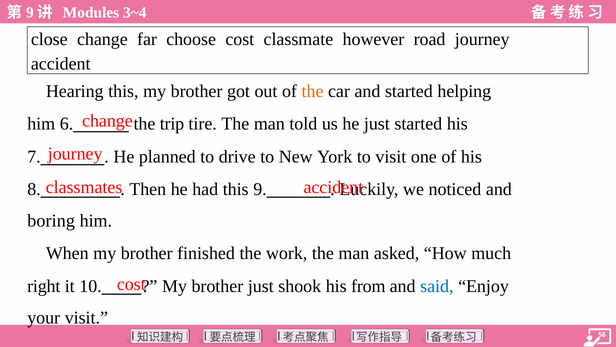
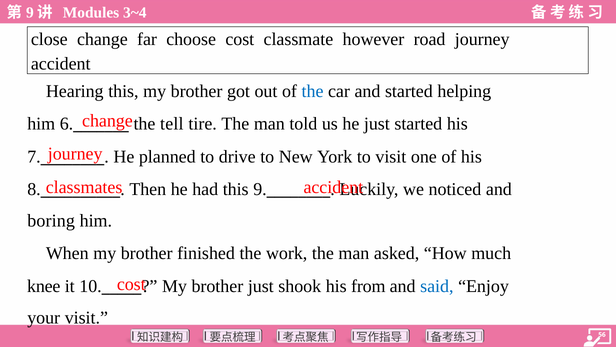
the at (313, 91) colour: orange -> blue
trip: trip -> tell
right: right -> knee
